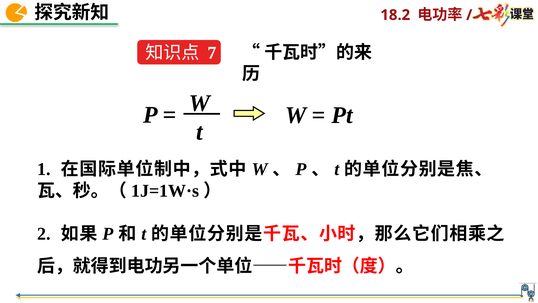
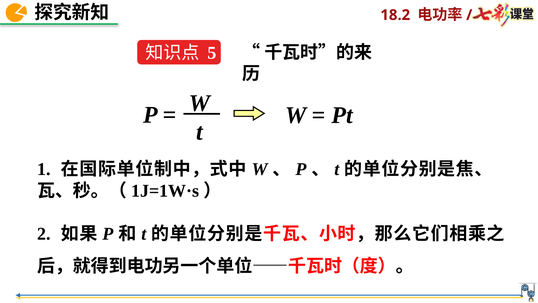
7: 7 -> 5
